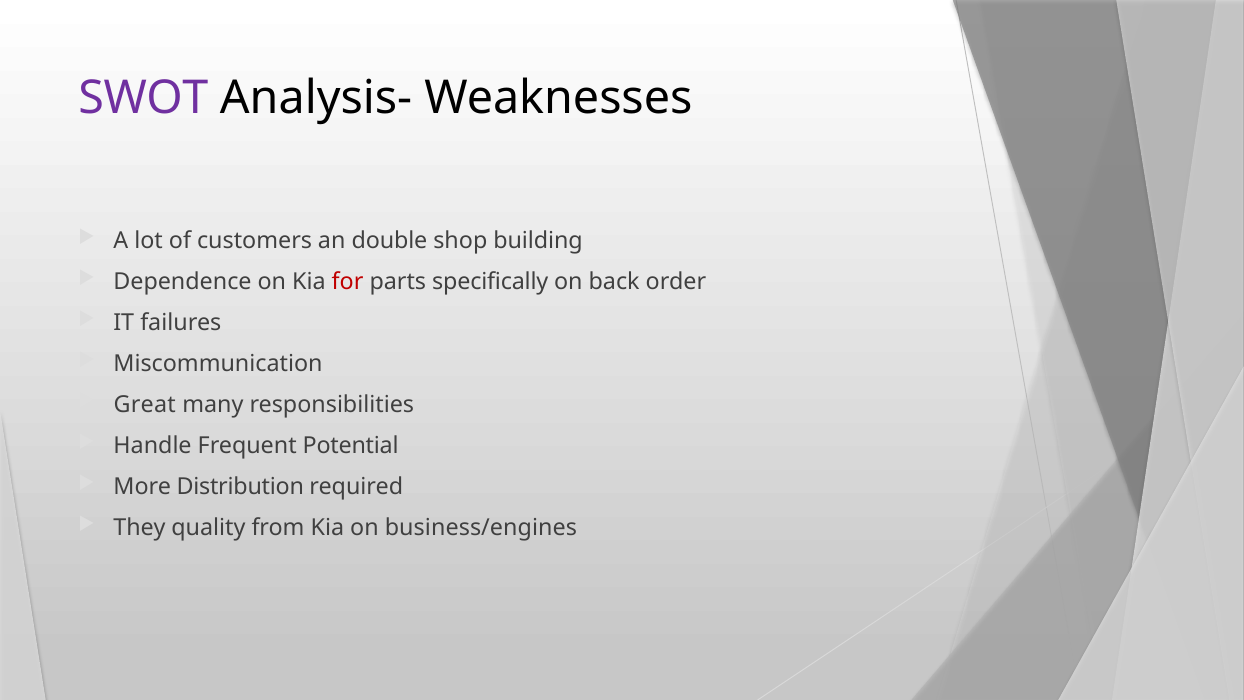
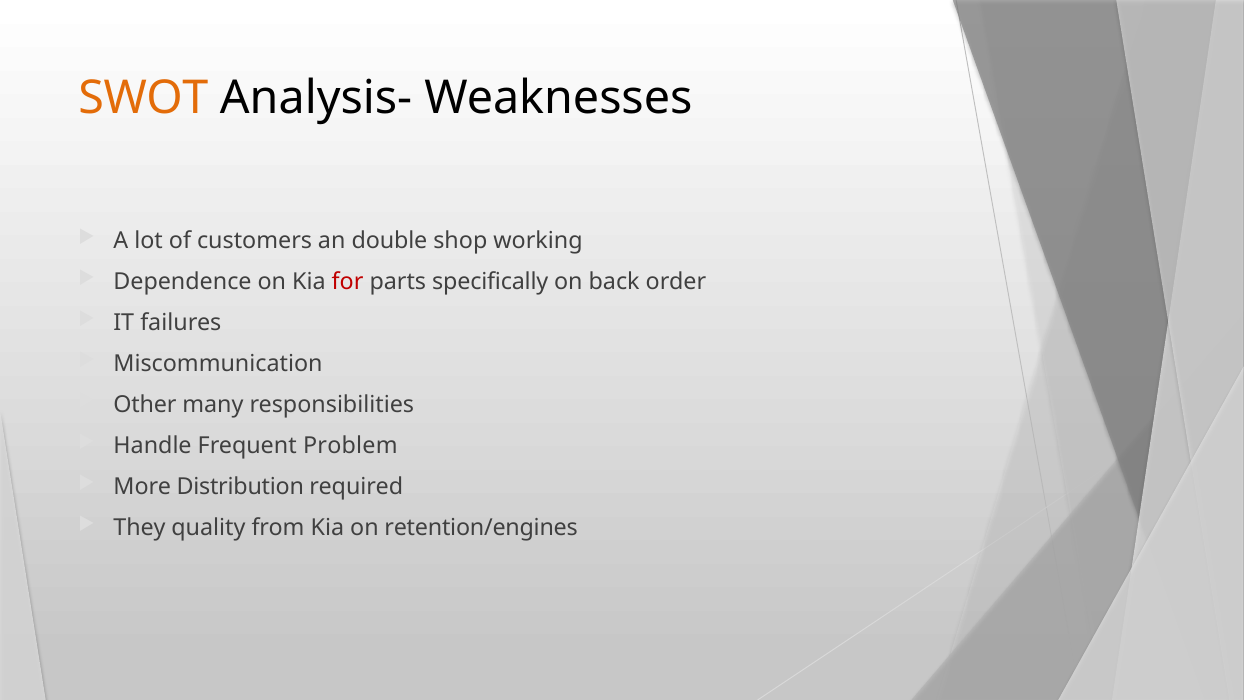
SWOT colour: purple -> orange
building: building -> working
Great: Great -> Other
Potential: Potential -> Problem
business/engines: business/engines -> retention/engines
